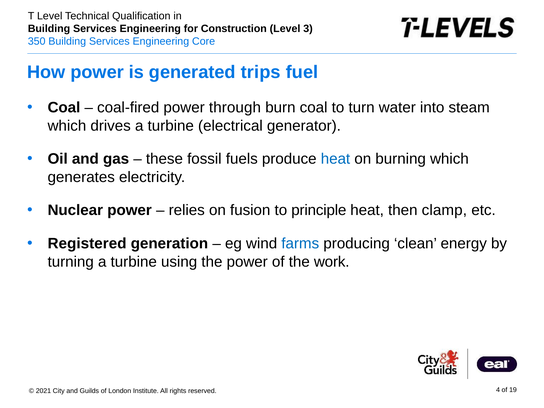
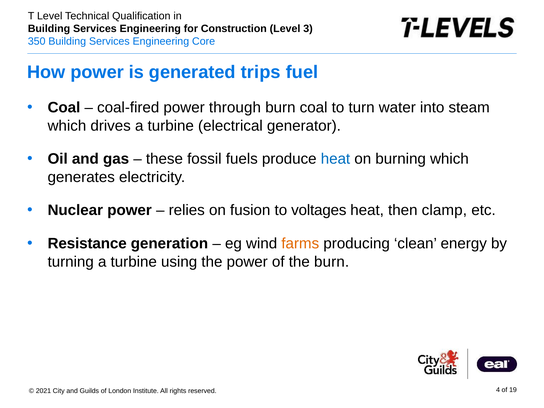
principle: principle -> voltages
Registered: Registered -> Resistance
farms colour: blue -> orange
the work: work -> burn
